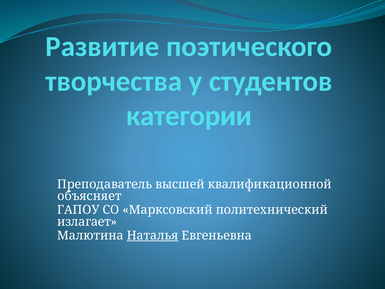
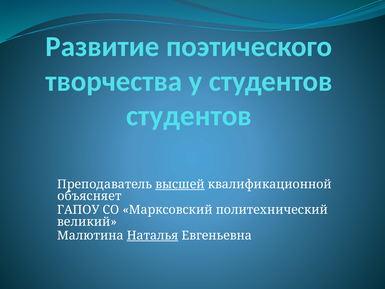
категории at (189, 116): категории -> студентов
высшей underline: none -> present
излагает: излагает -> великий
